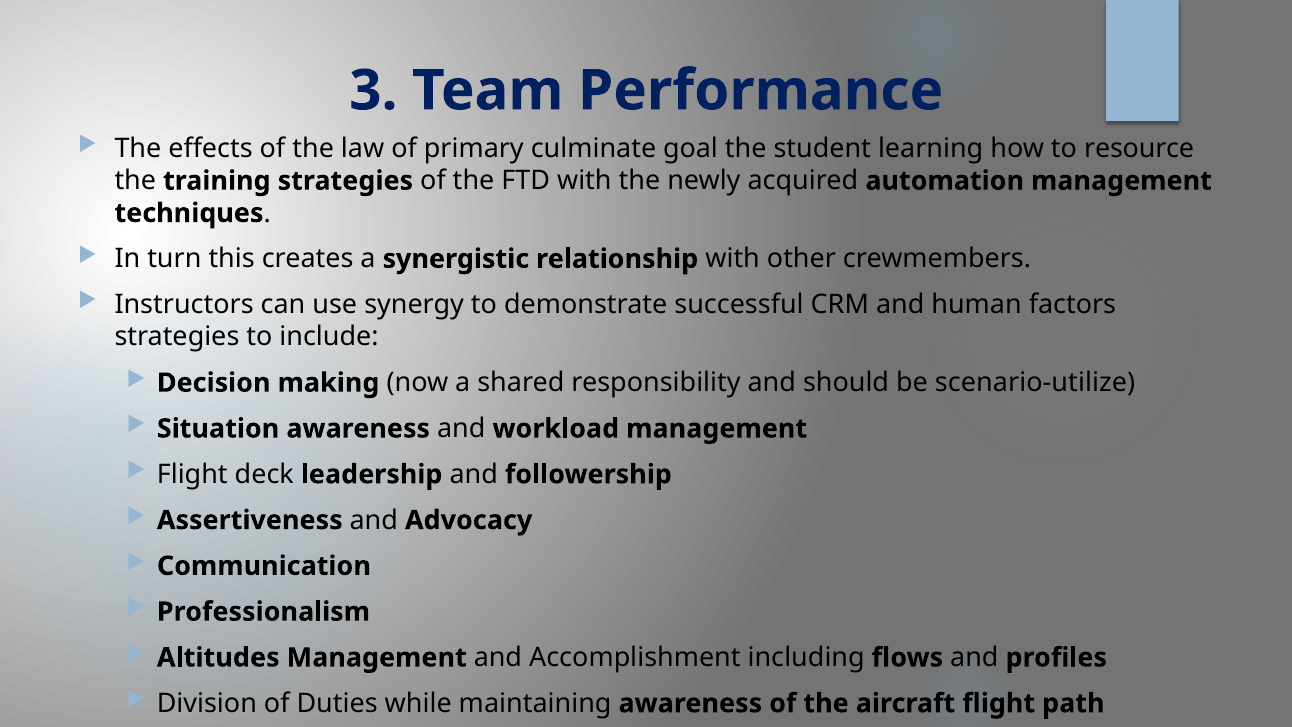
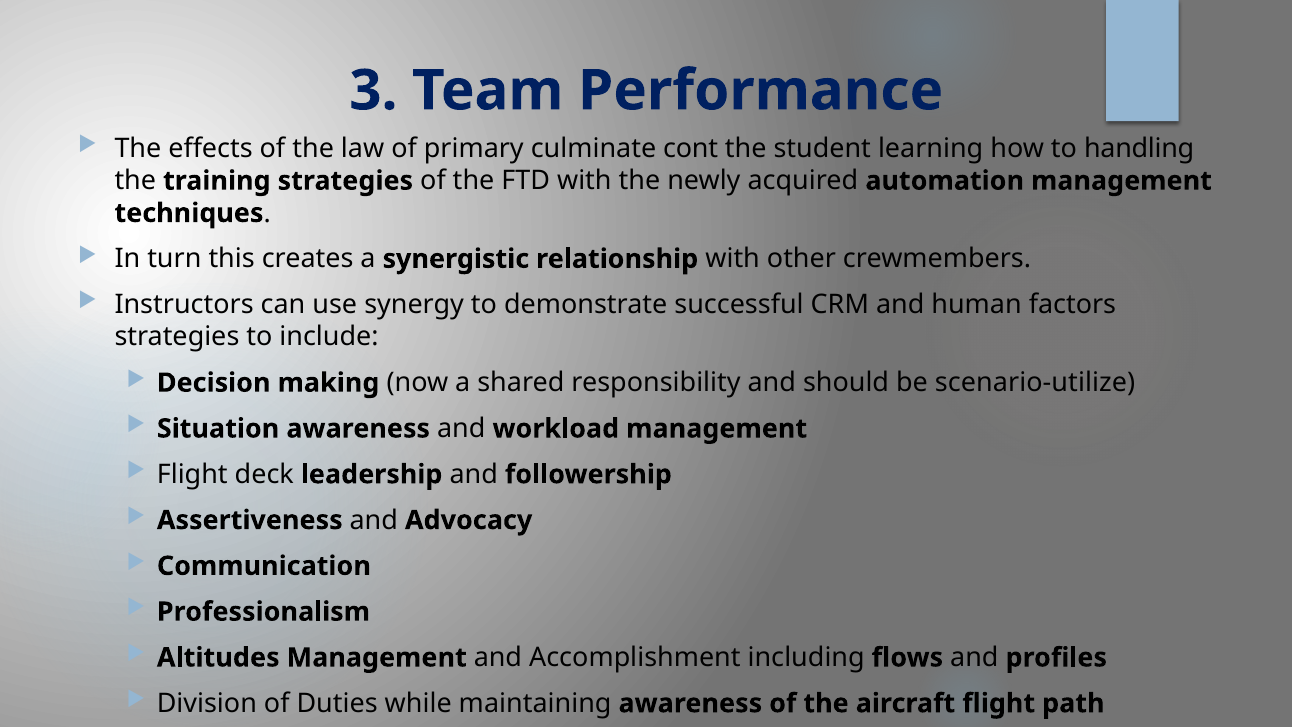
goal: goal -> cont
resource: resource -> handling
